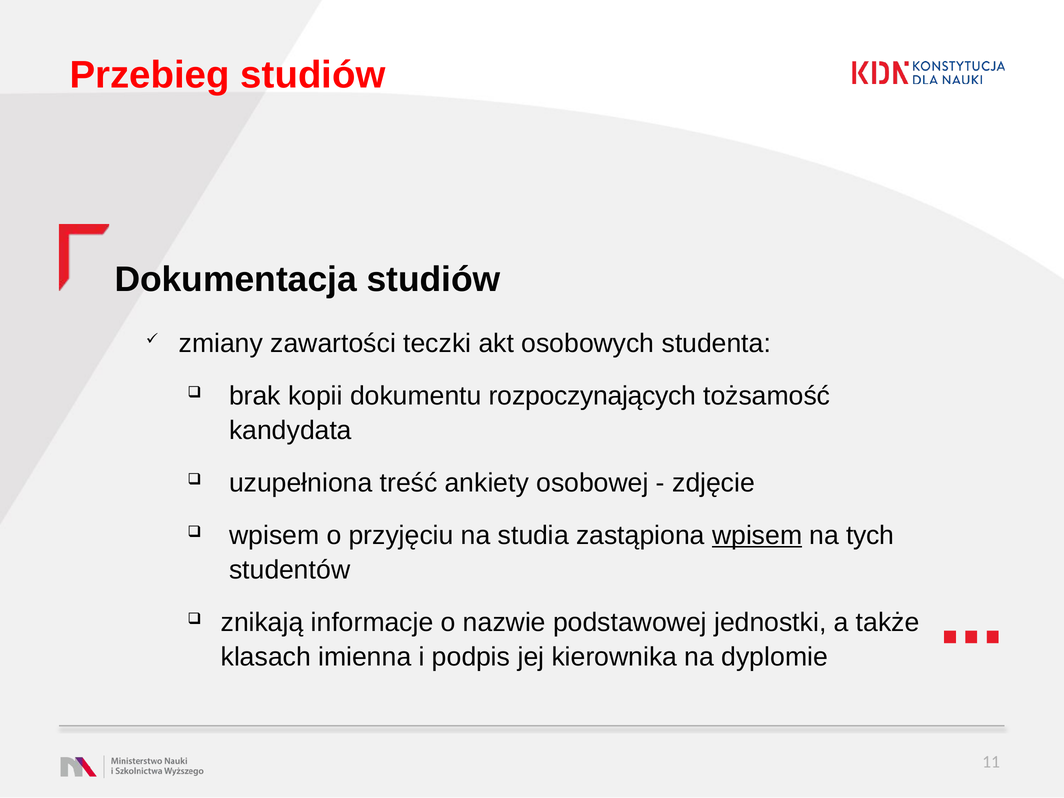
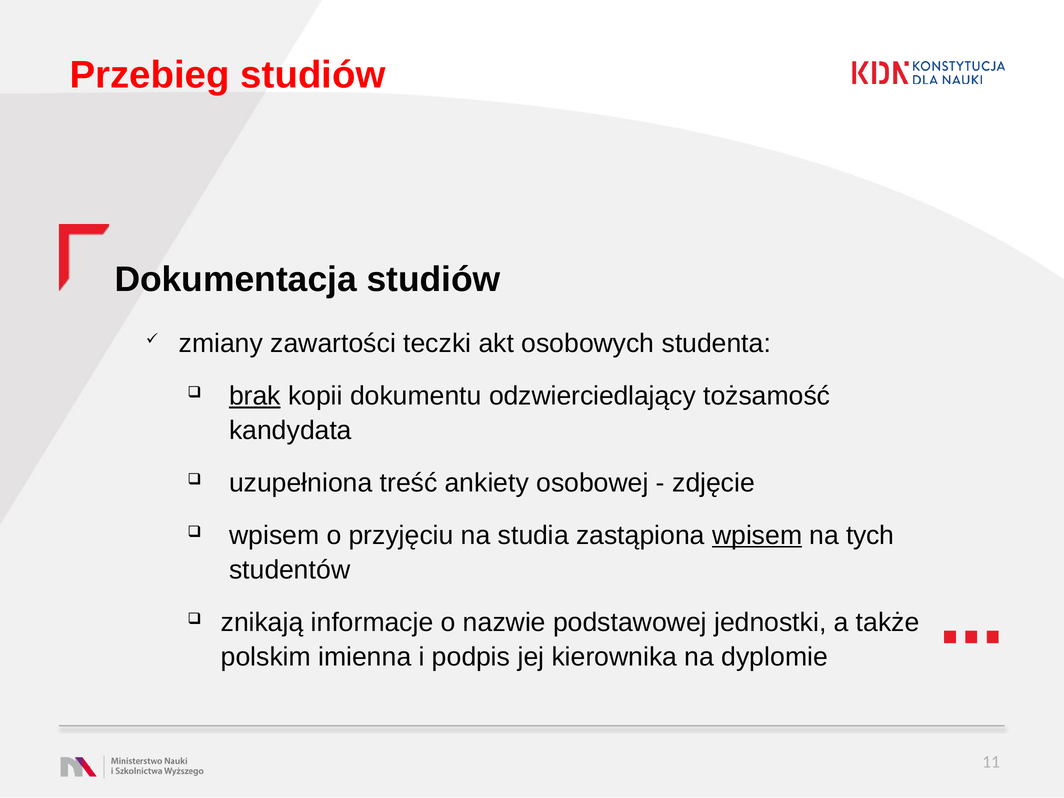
brak underline: none -> present
rozpoczynających: rozpoczynających -> odzwierciedlający
klasach: klasach -> polskim
